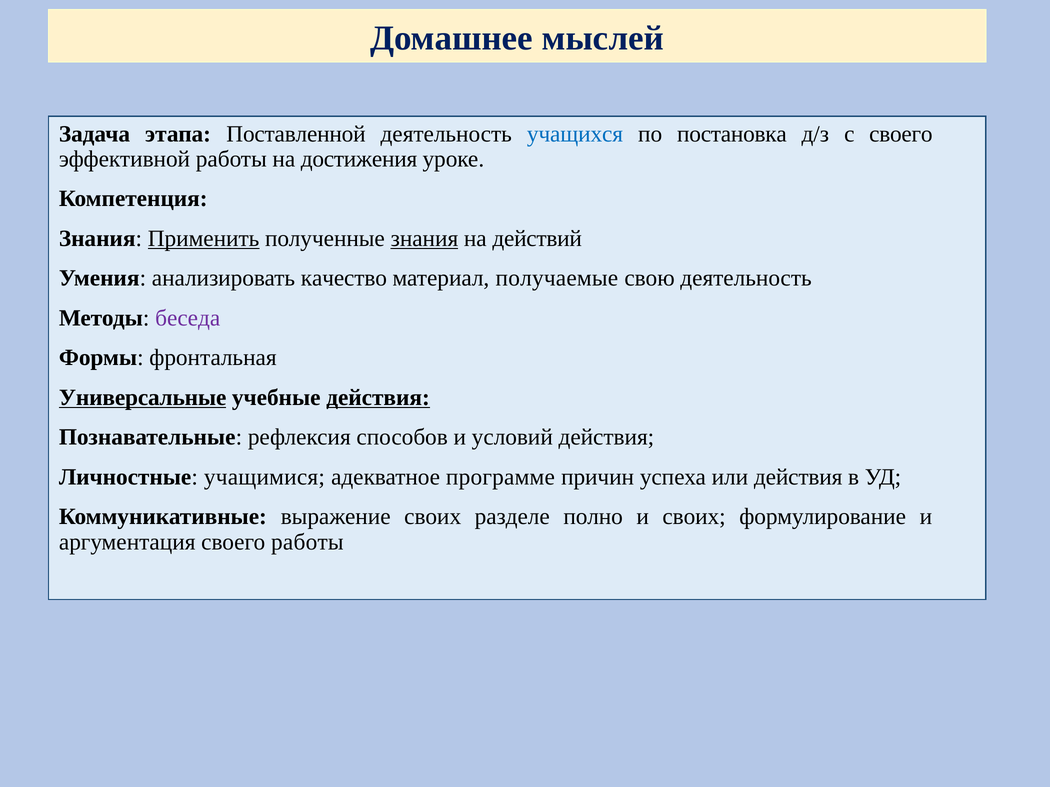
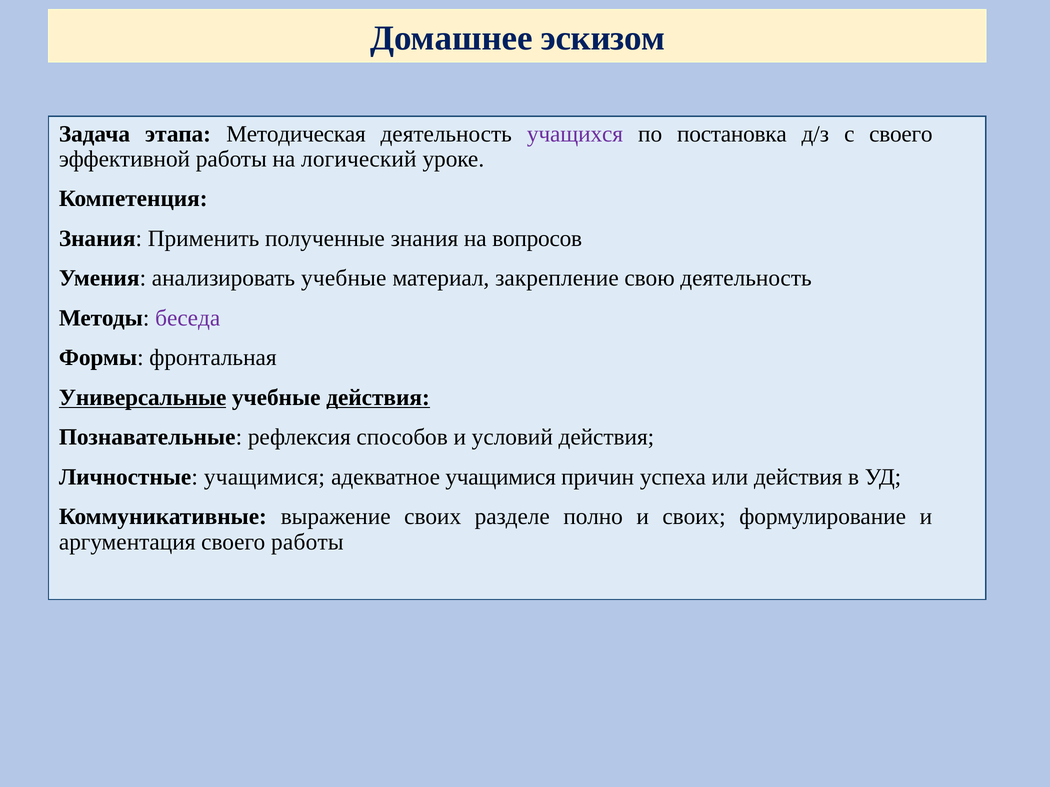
мыслей: мыслей -> эскизом
Поставленной: Поставленной -> Методическая
учащихся colour: blue -> purple
достижения: достижения -> логический
Применить underline: present -> none
знания at (424, 239) underline: present -> none
действий: действий -> вопросов
анализировать качество: качество -> учебные
получаемые: получаемые -> закрепление
адекватное программе: программе -> учащимися
